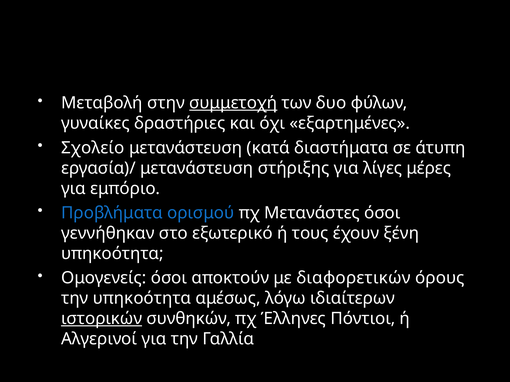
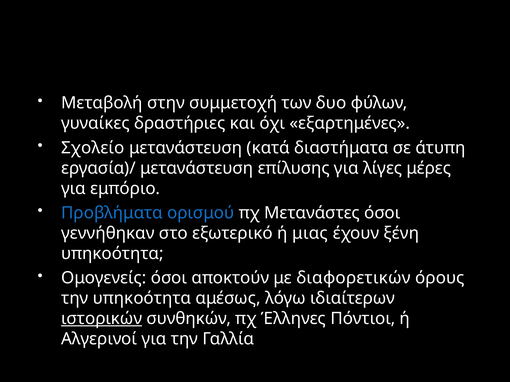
συμμετοχή underline: present -> none
στήριξης: στήριξης -> επίλυσης
τους: τους -> μιας
